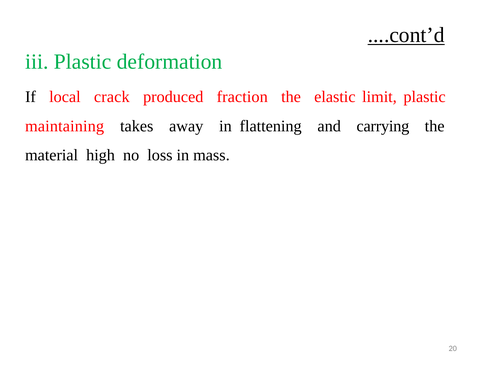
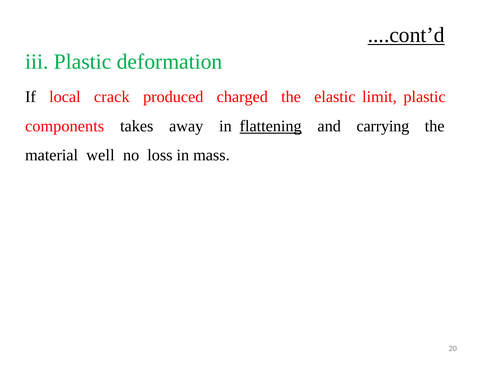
fraction: fraction -> charged
maintaining: maintaining -> components
flattening underline: none -> present
high: high -> well
